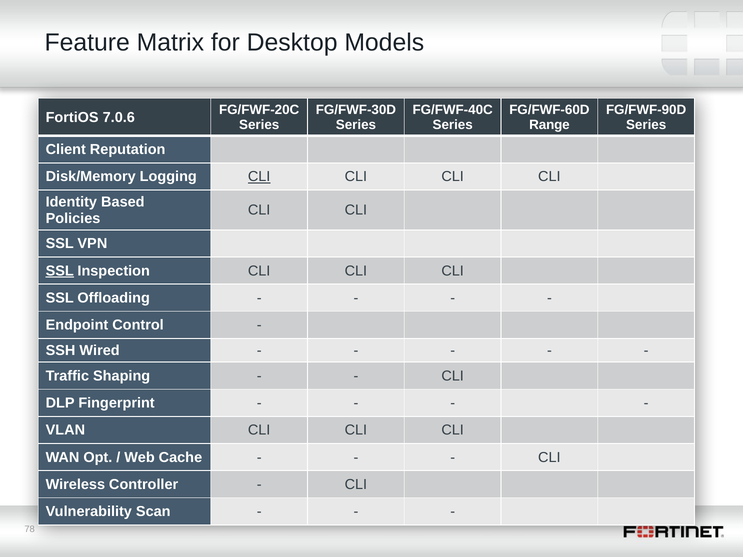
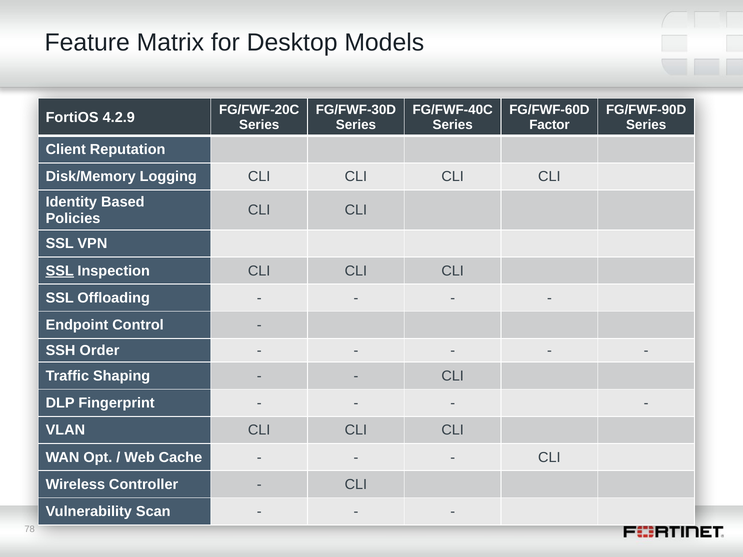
7.0.6: 7.0.6 -> 4.2.9
Range: Range -> Factor
CLI at (259, 177) underline: present -> none
Wired: Wired -> Order
